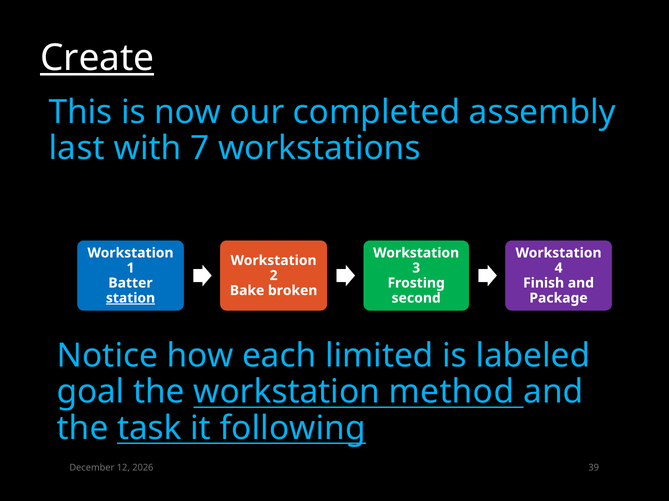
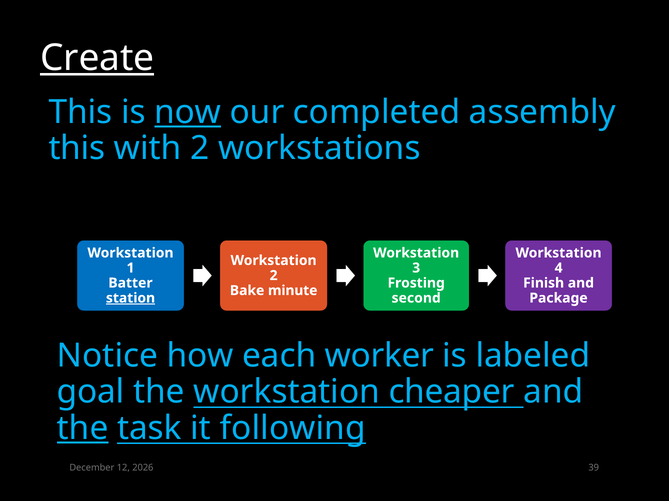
now underline: none -> present
last at (77, 149): last -> this
with 7: 7 -> 2
broken: broken -> minute
limited: limited -> worker
method: method -> cheaper
the at (83, 429) underline: none -> present
